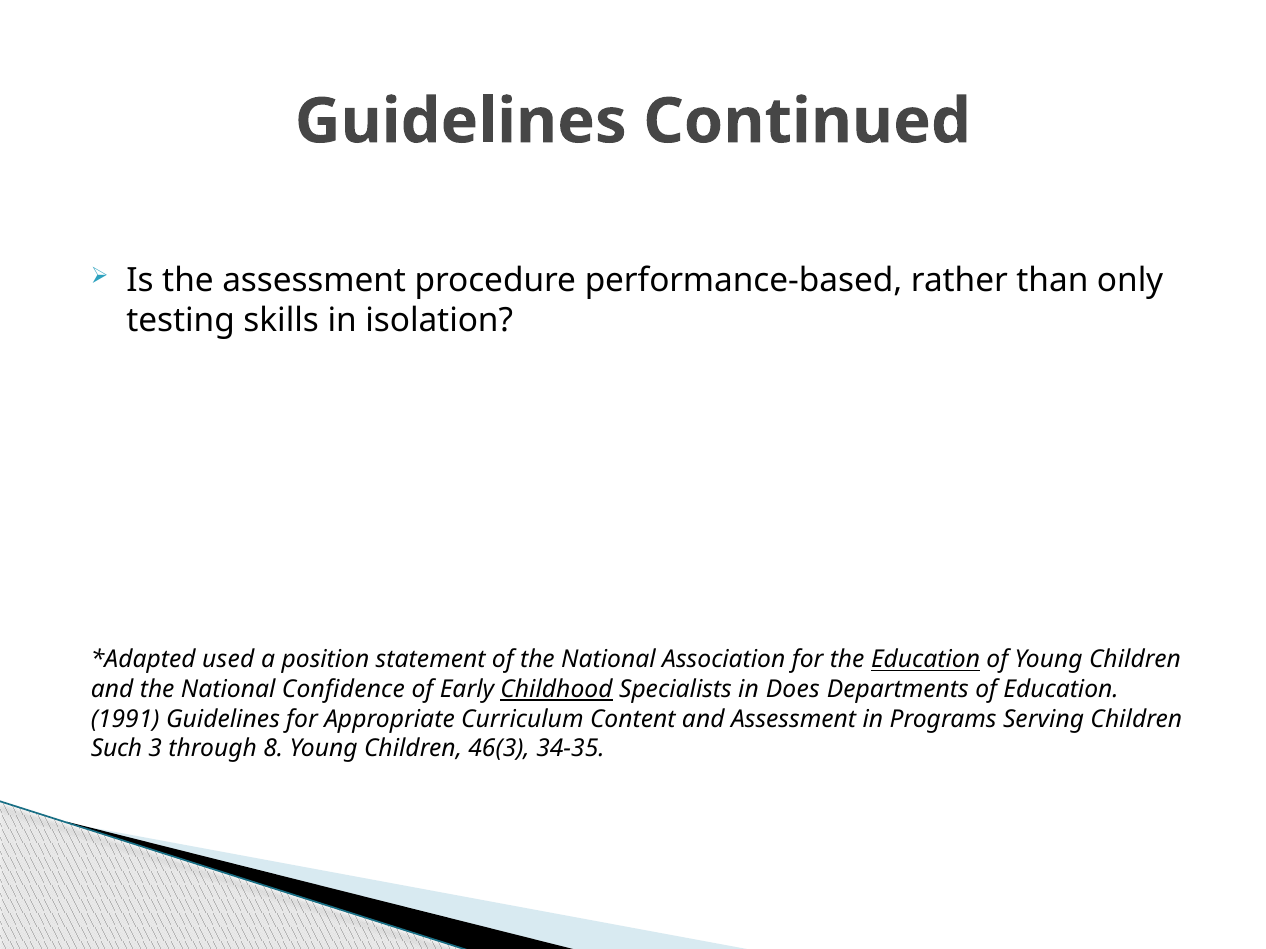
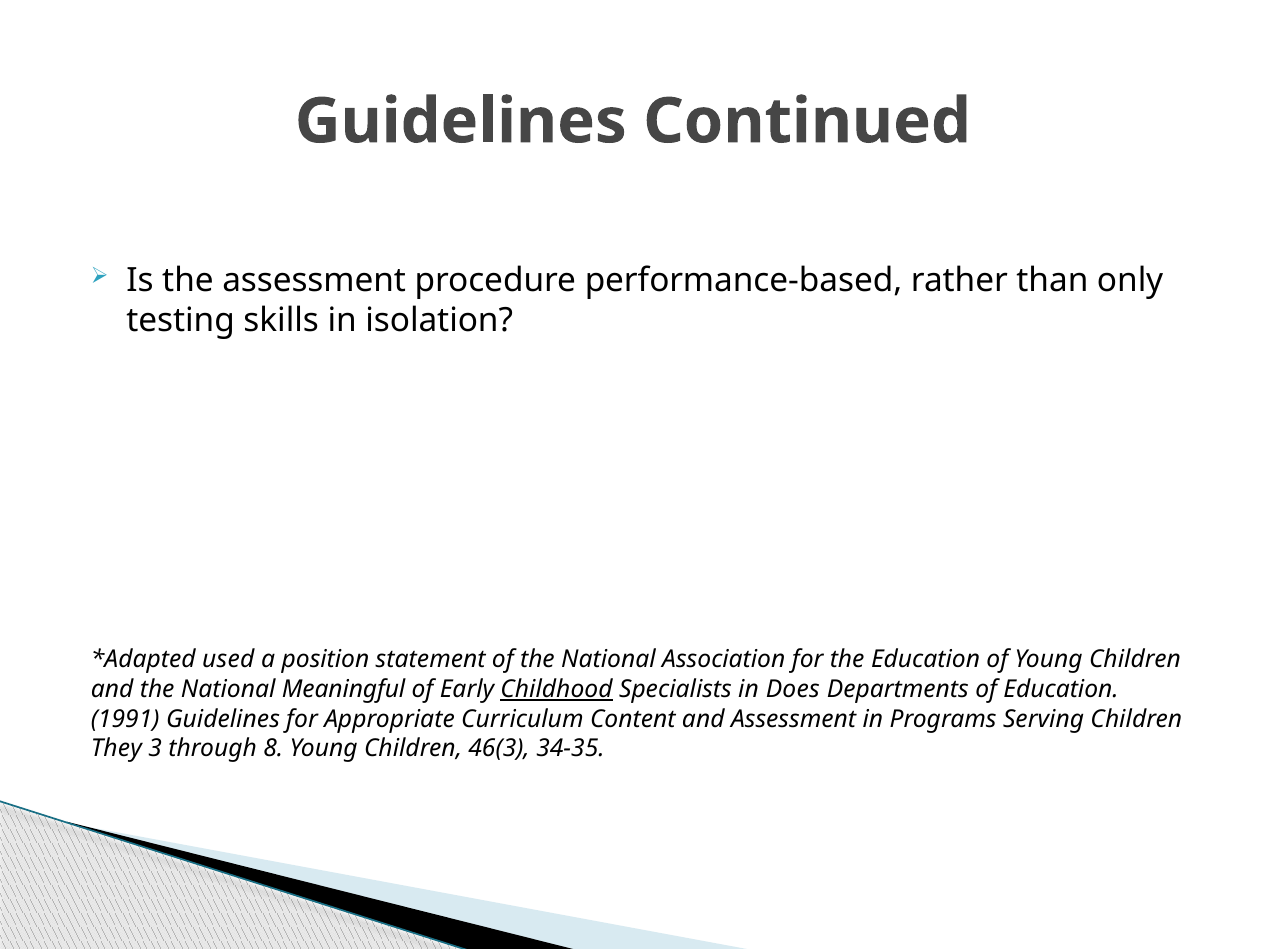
Education at (926, 660) underline: present -> none
Confidence: Confidence -> Meaningful
Such: Such -> They
